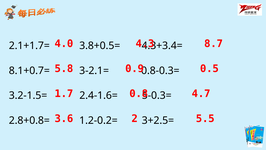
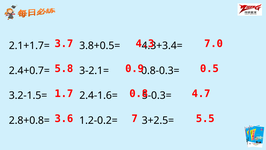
4.0: 4.0 -> 3.7
8.7: 8.7 -> 7.0
8.1+0.7=: 8.1+0.7= -> 2.4+0.7=
2: 2 -> 7
